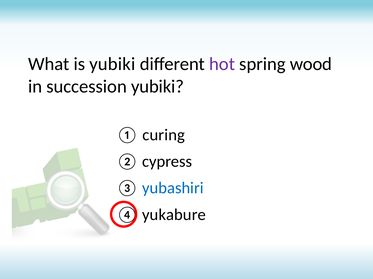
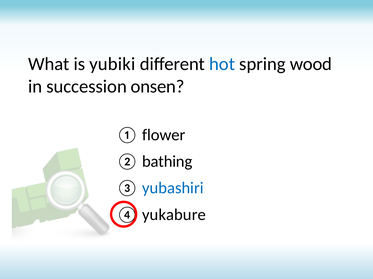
hot colour: purple -> blue
succession yubiki: yubiki -> onsen
curing: curing -> flower
cypress: cypress -> bathing
